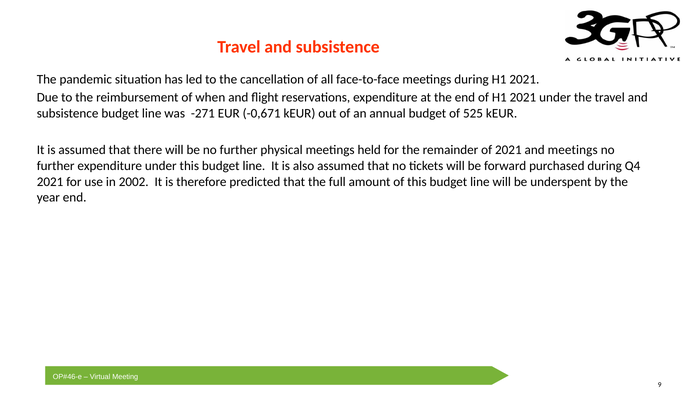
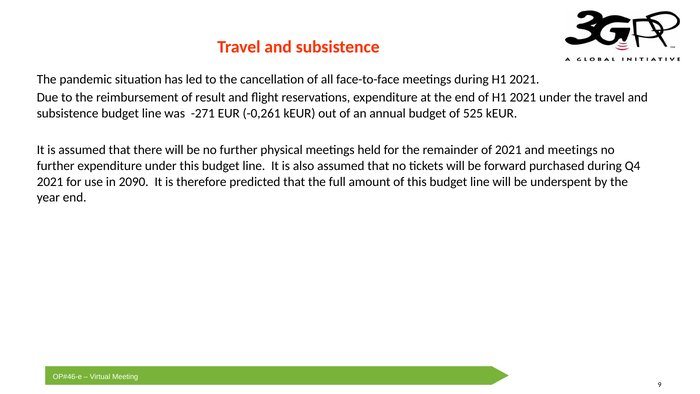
when: when -> result
-0,671: -0,671 -> -0,261
2002: 2002 -> 2090
